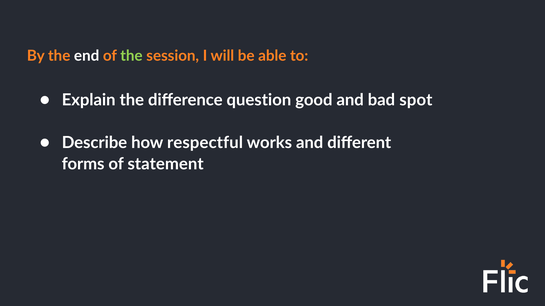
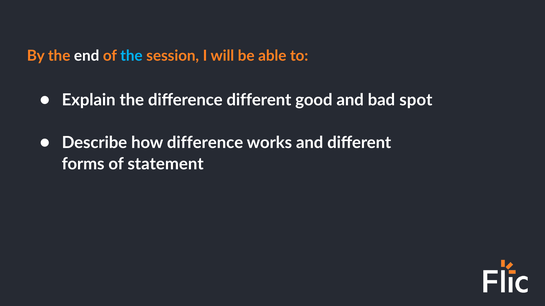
the at (131, 56) colour: light green -> light blue
difference question: question -> different
how respectful: respectful -> difference
